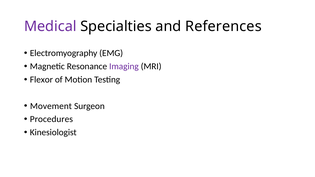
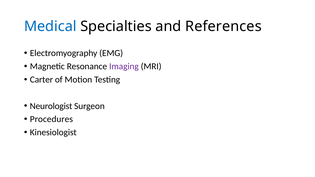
Medical colour: purple -> blue
Flexor: Flexor -> Carter
Movement: Movement -> Neurologist
